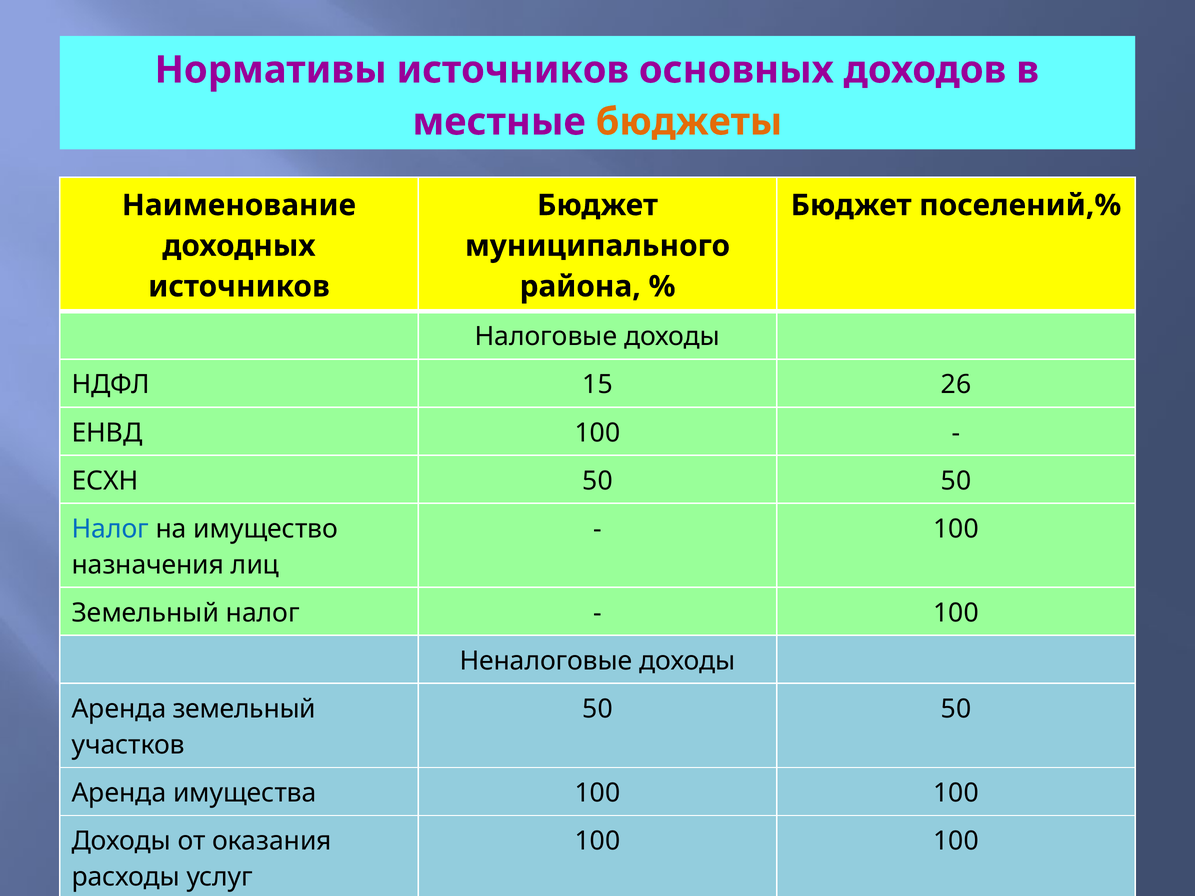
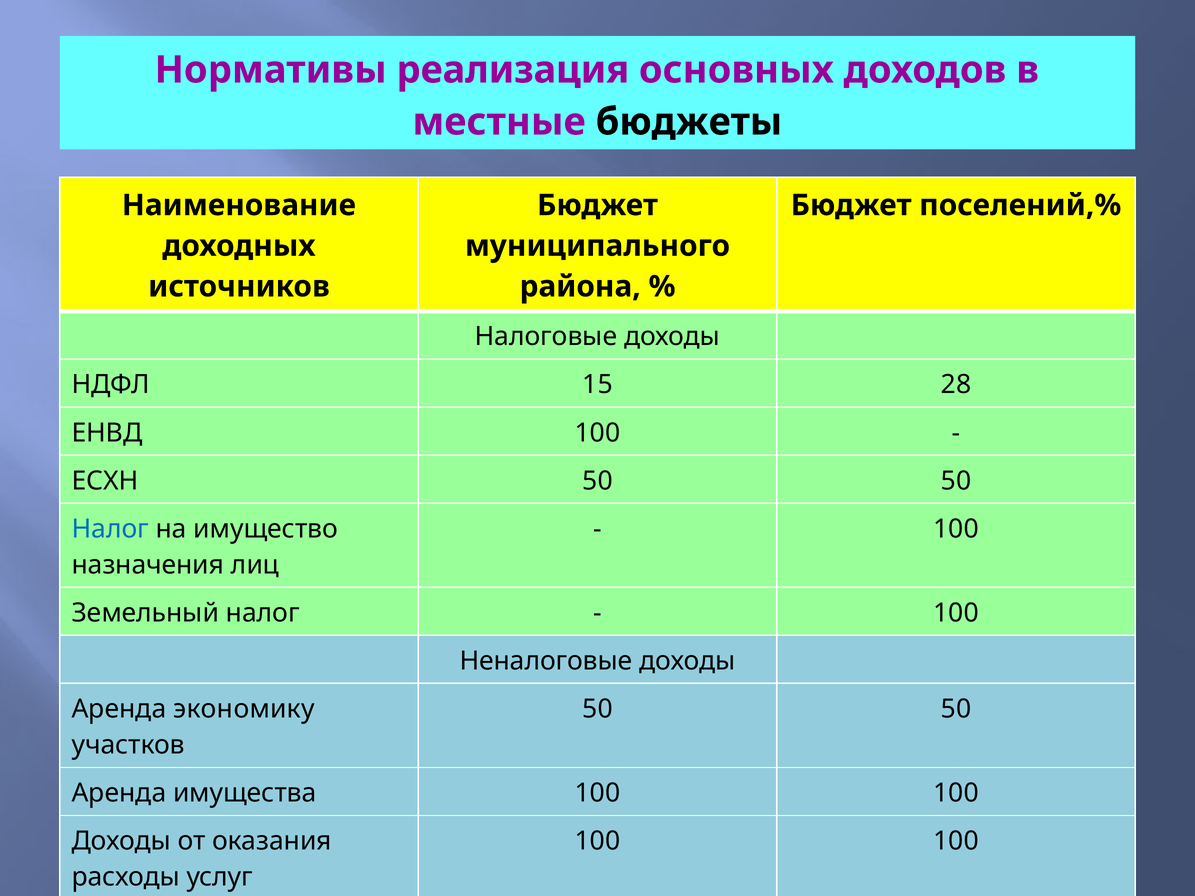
Нормативы источников: источников -> реализация
бюджеты colour: orange -> black
26: 26 -> 28
Аренда земельный: земельный -> экономику
